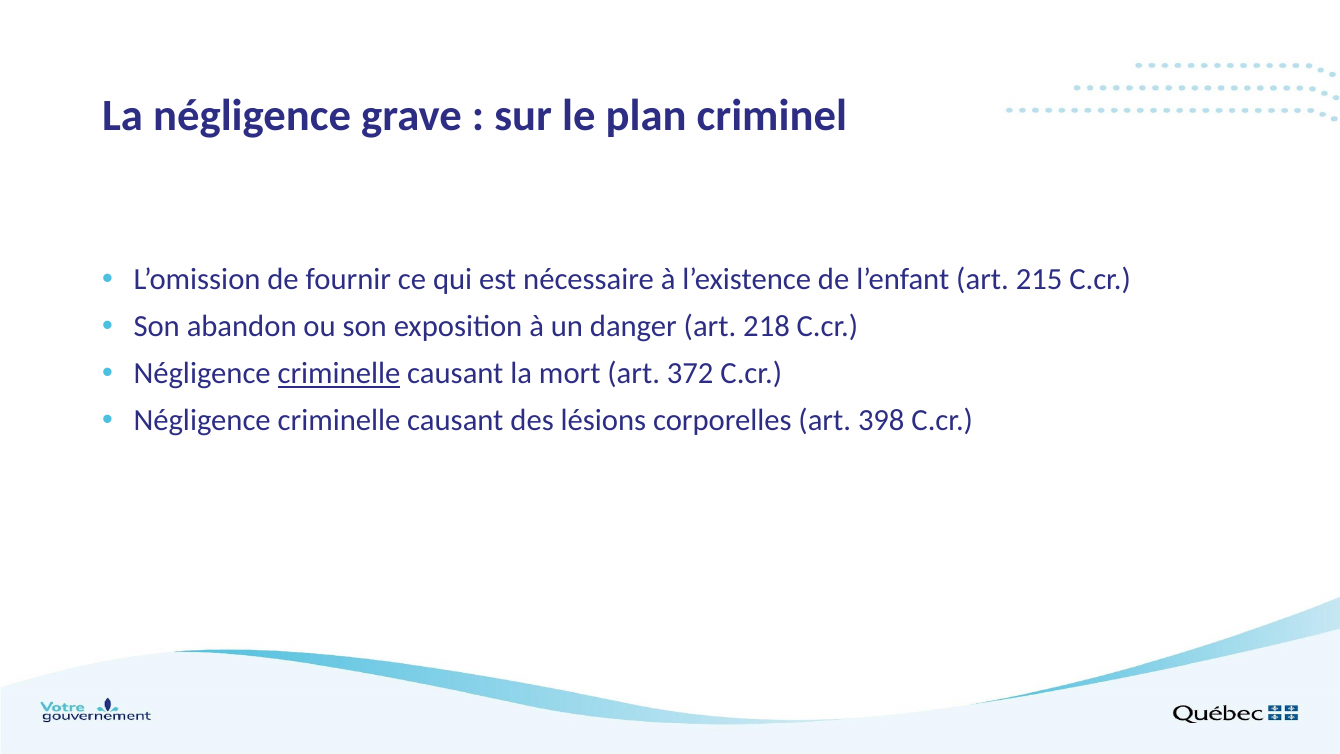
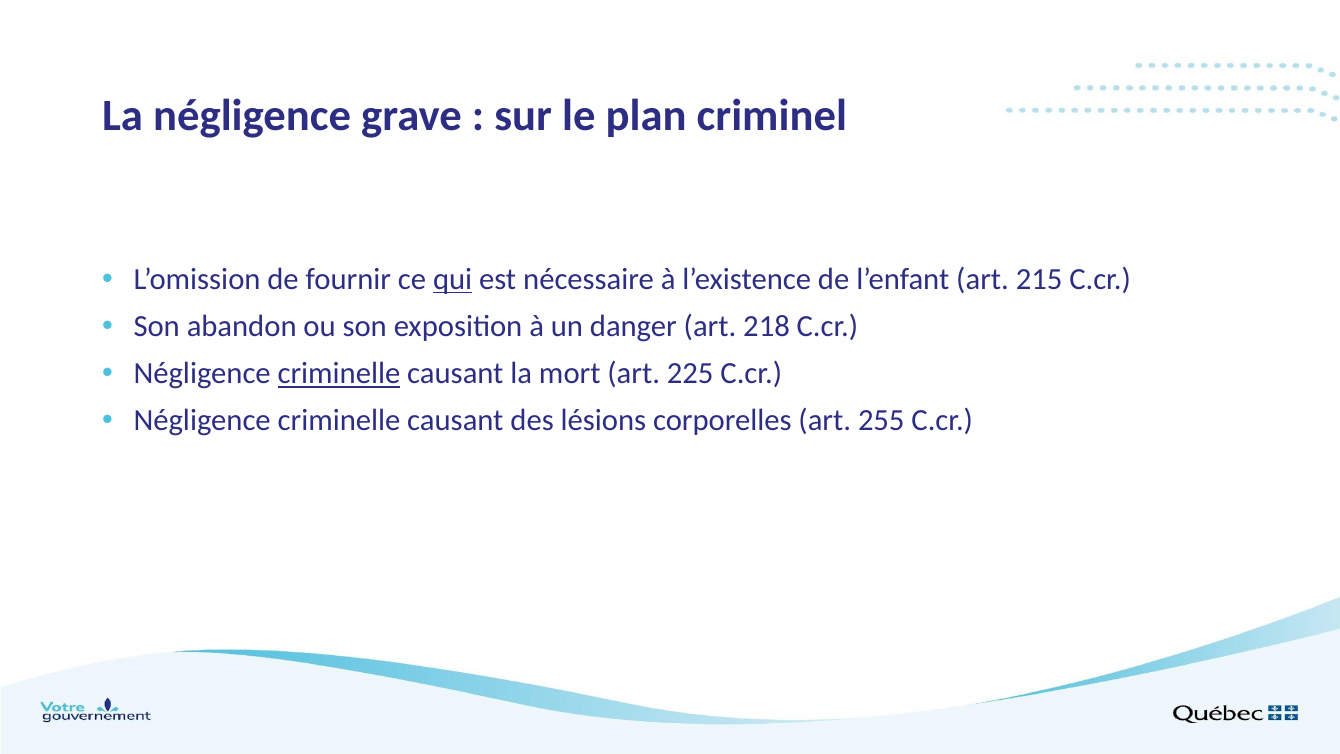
qui underline: none -> present
372: 372 -> 225
398: 398 -> 255
